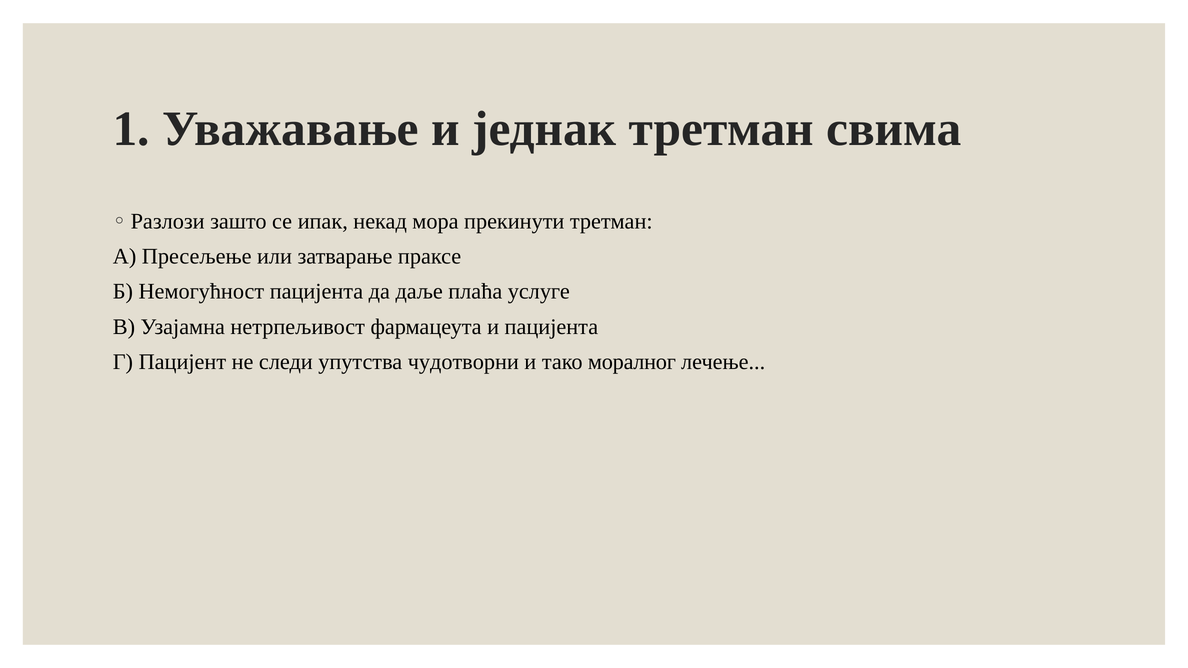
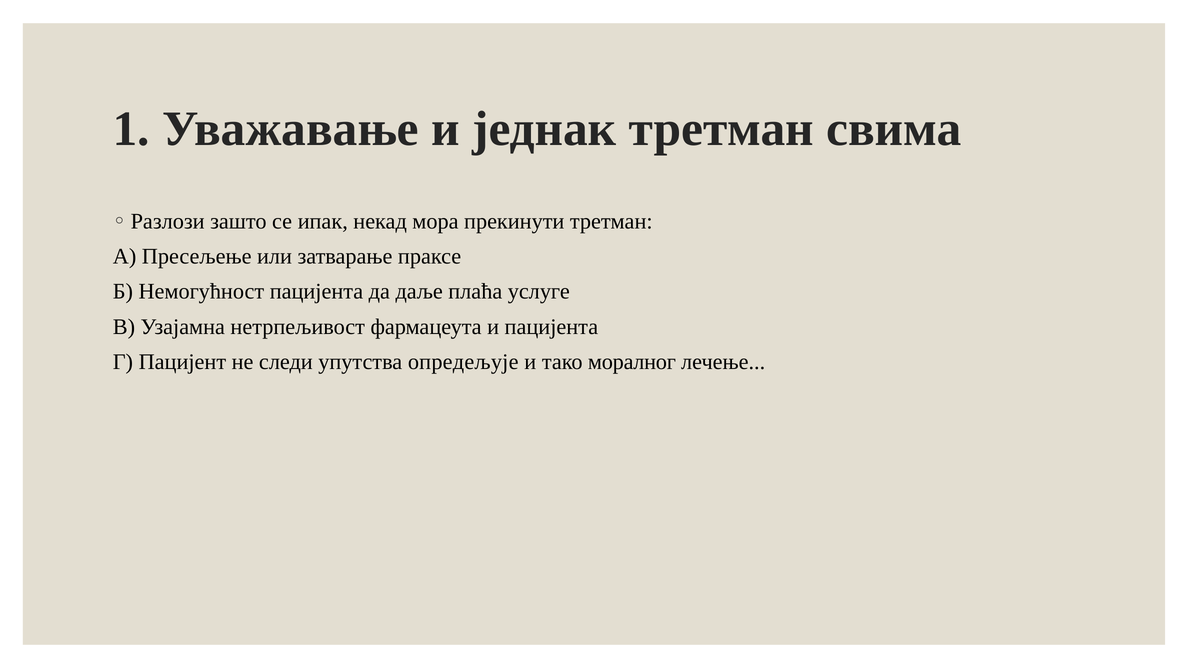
чудотворни: чудотворни -> опредељује
